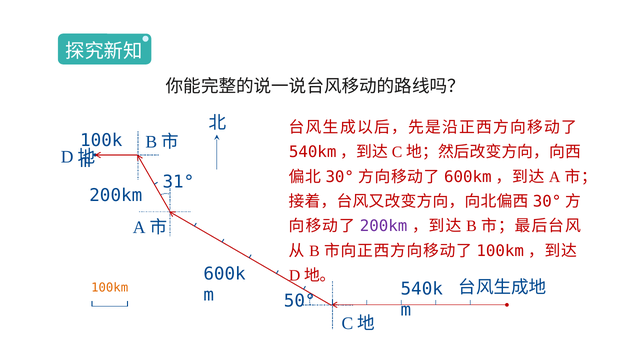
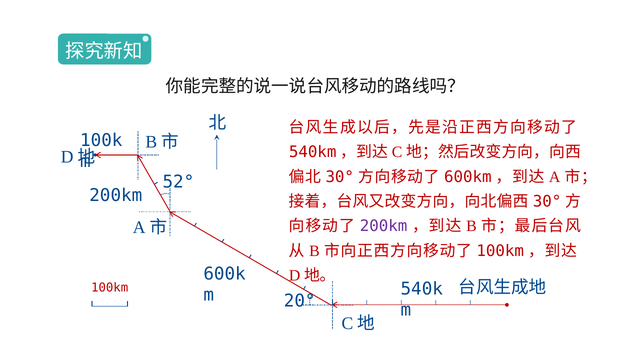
31°: 31° -> 52°
100km at (110, 287) colour: orange -> red
50°: 50° -> 20°
